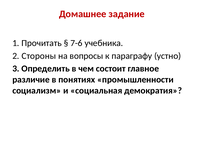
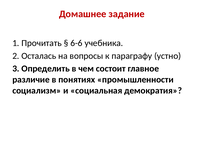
7-6: 7-6 -> 6-6
Стороны: Стороны -> Осталась
